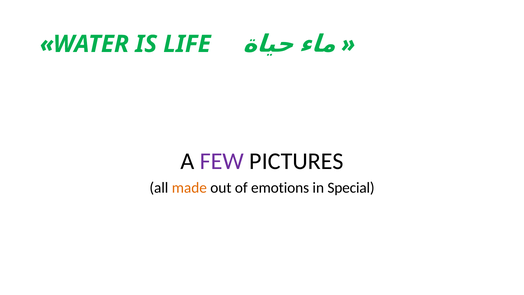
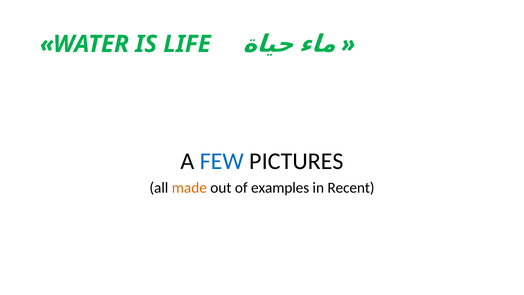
FEW colour: purple -> blue
emotions: emotions -> examples
Special: Special -> Recent
